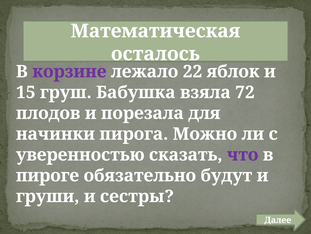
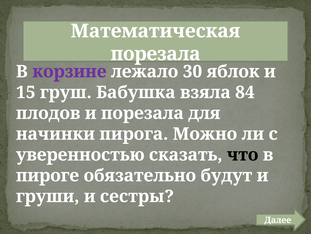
осталось at (155, 54): осталось -> порезала
22: 22 -> 30
72: 72 -> 84
что colour: purple -> black
